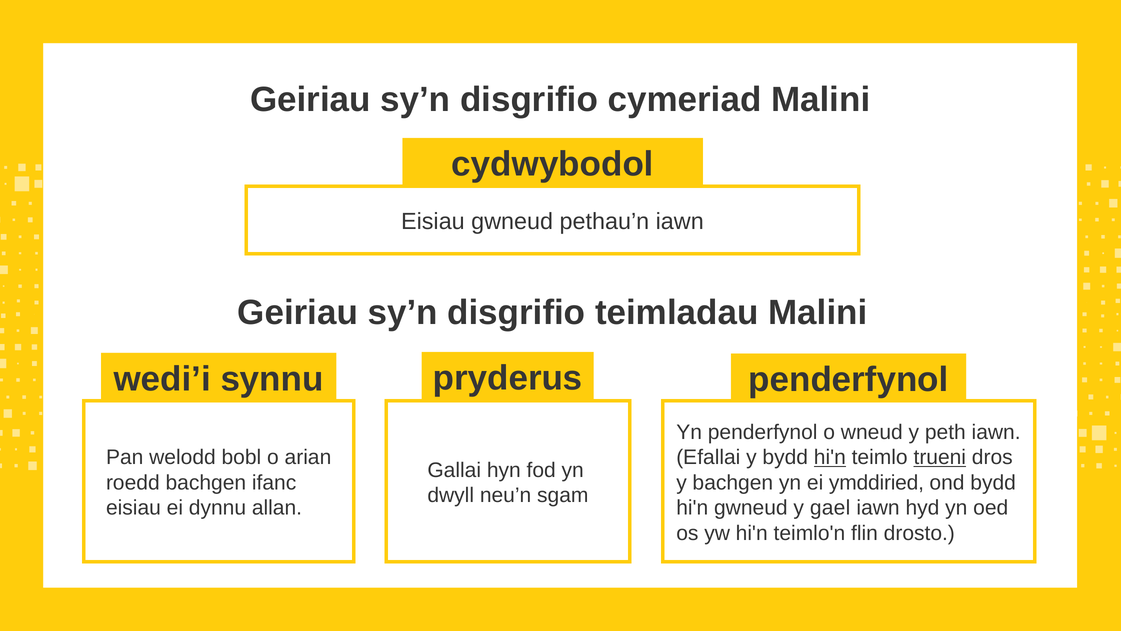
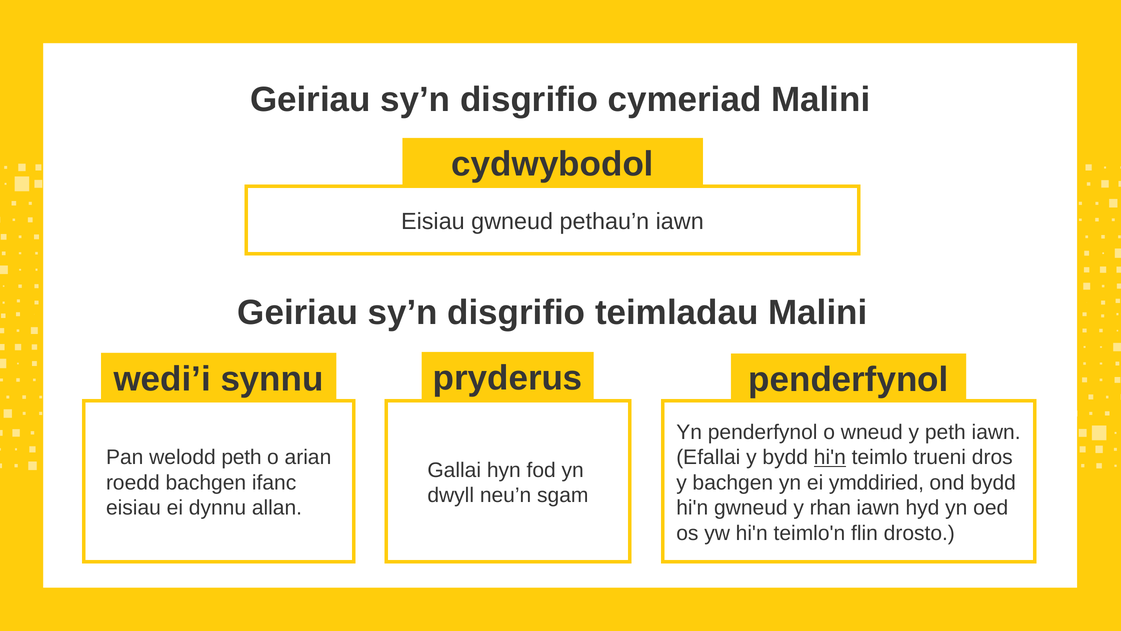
welodd bobl: bobl -> peth
trueni underline: present -> none
gael: gael -> rhan
